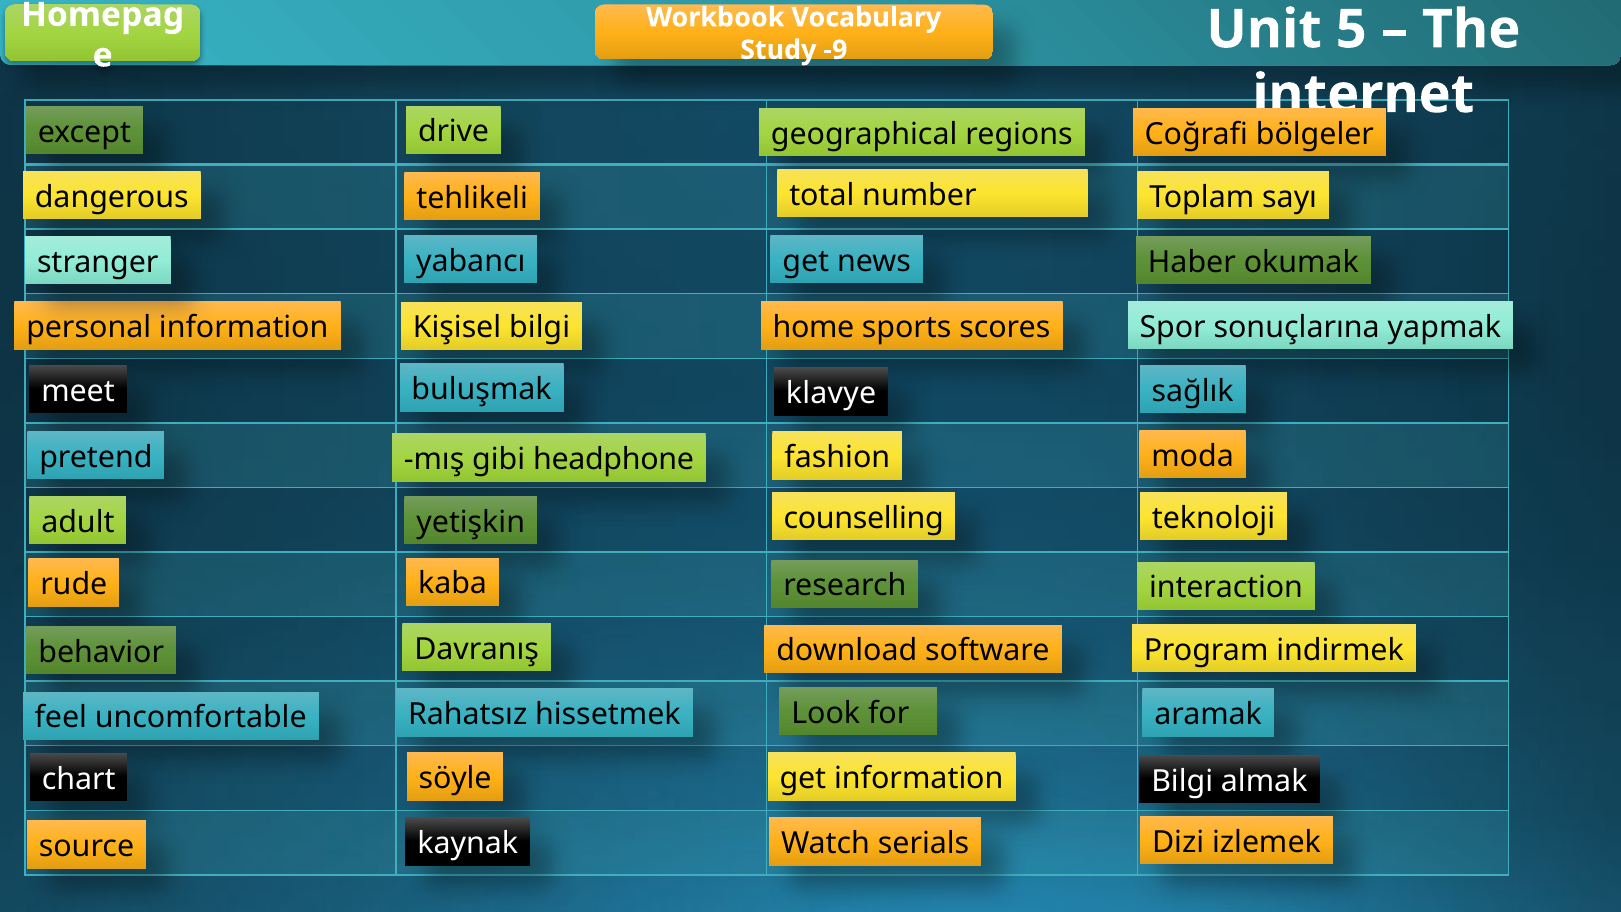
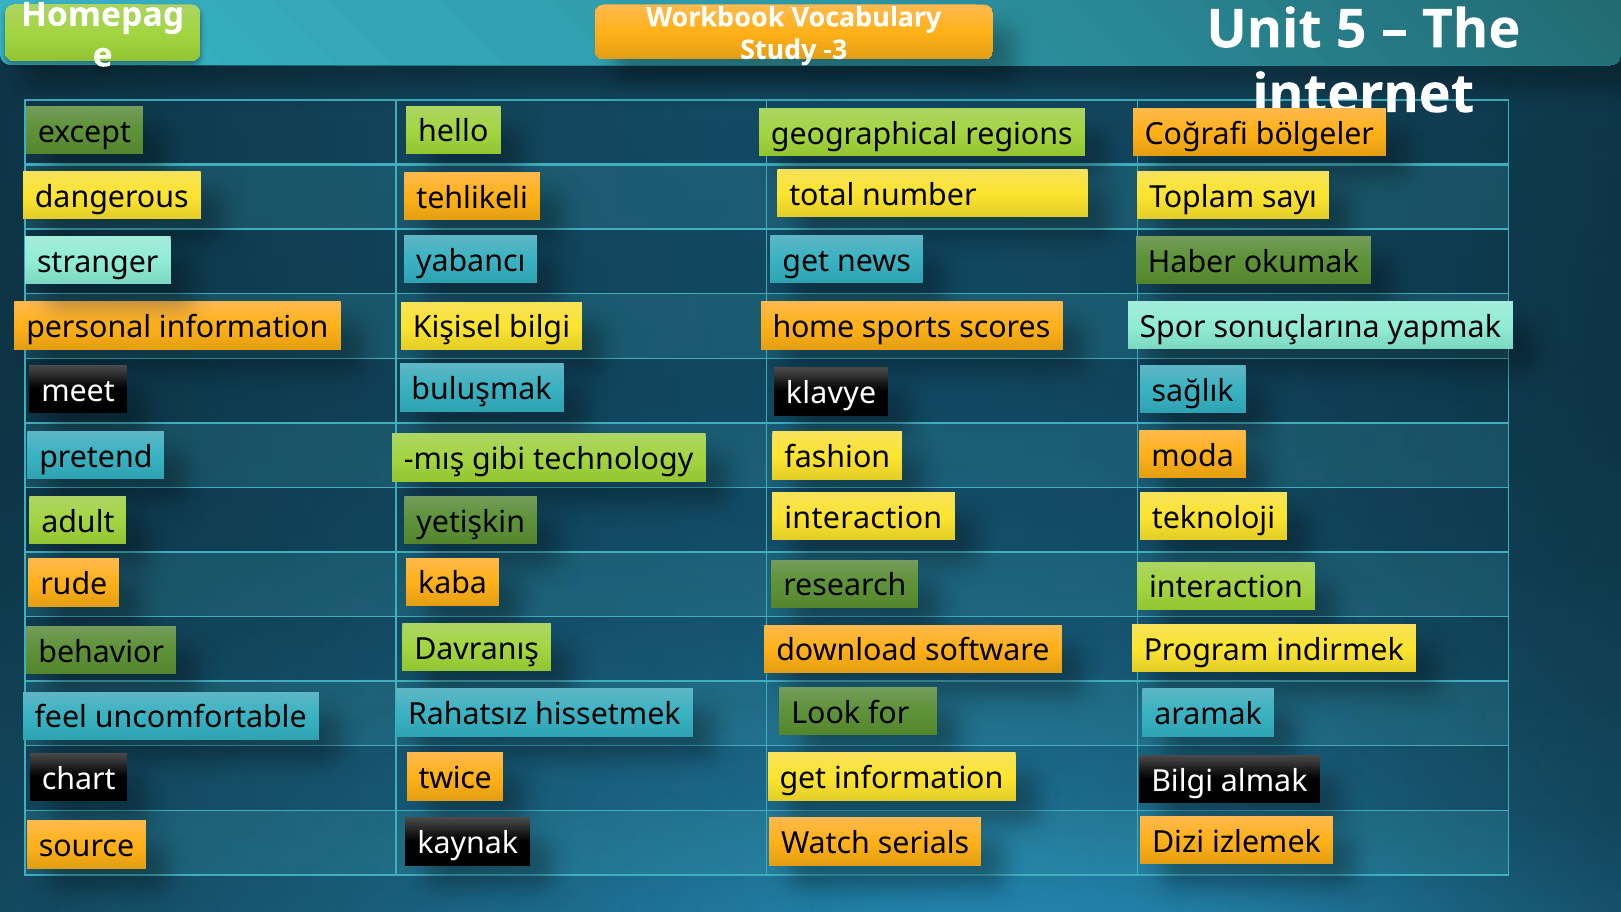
-9: -9 -> -3
drive: drive -> hello
headphone: headphone -> technology
counselling at (864, 518): counselling -> interaction
söyle: söyle -> twice
